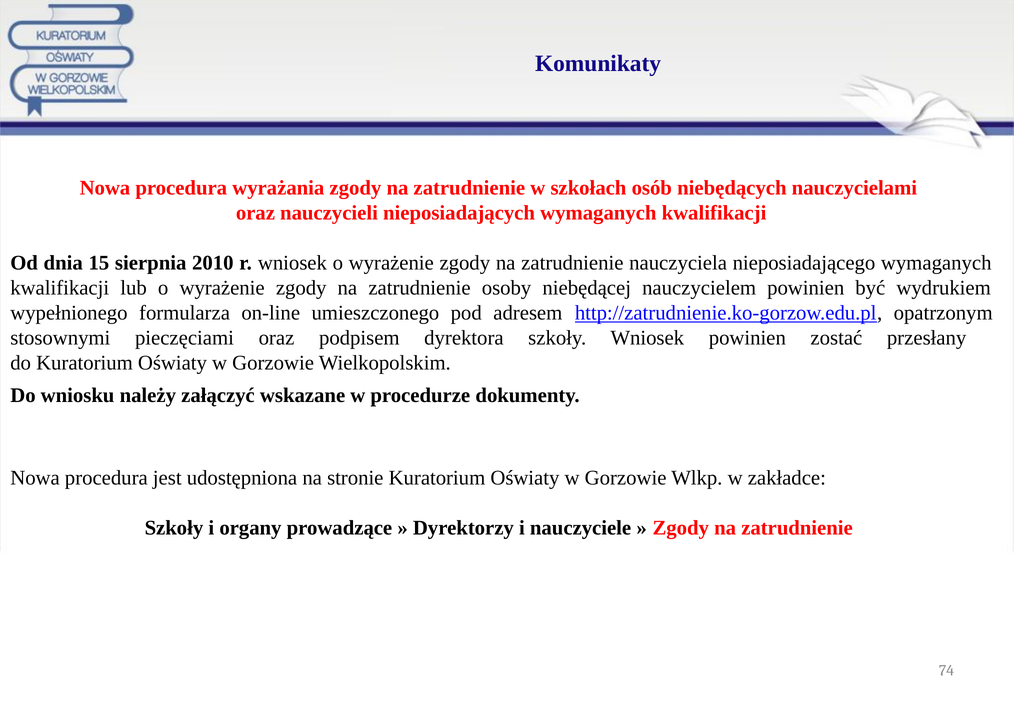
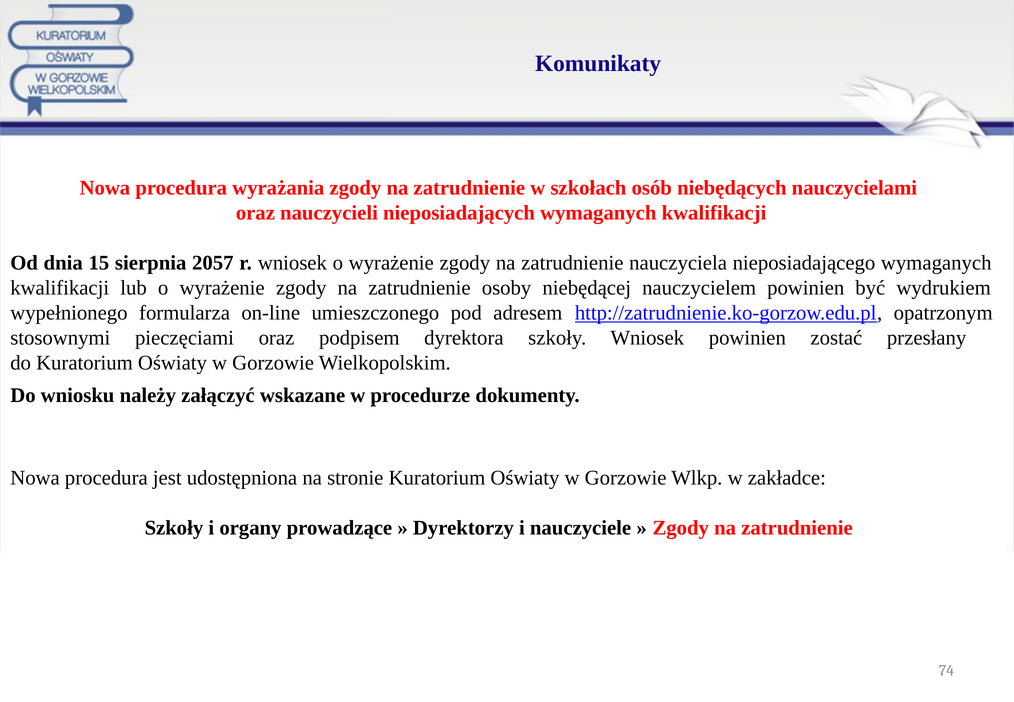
2010: 2010 -> 2057
